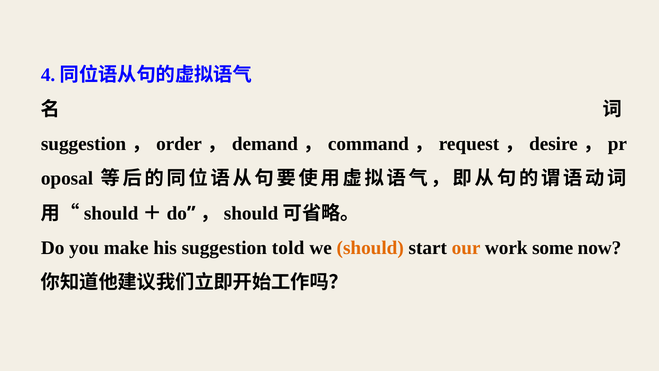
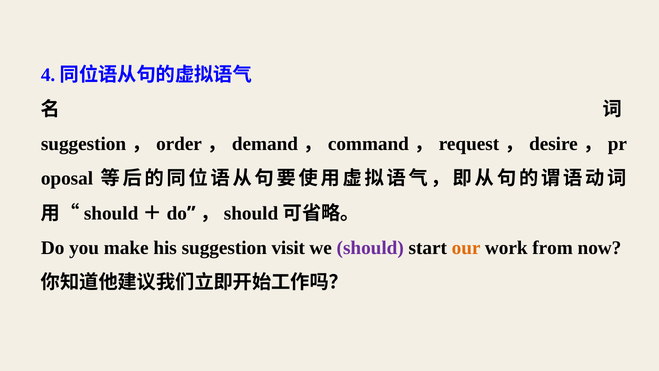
told: told -> visit
should at (370, 248) colour: orange -> purple
some: some -> from
